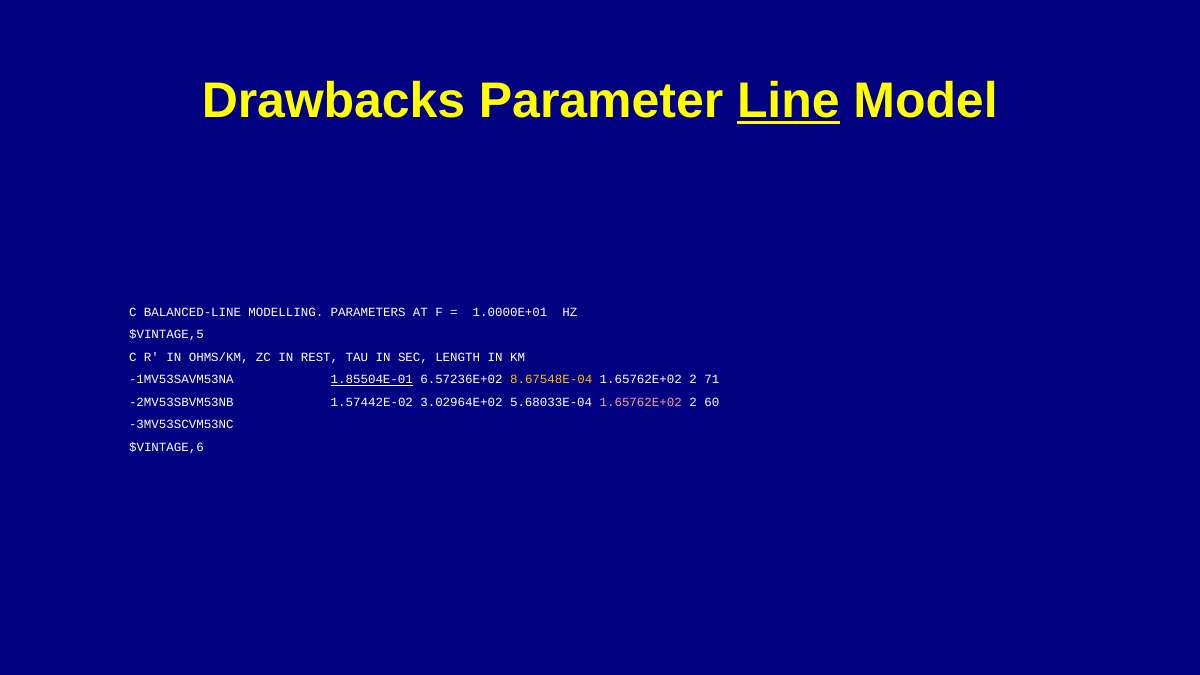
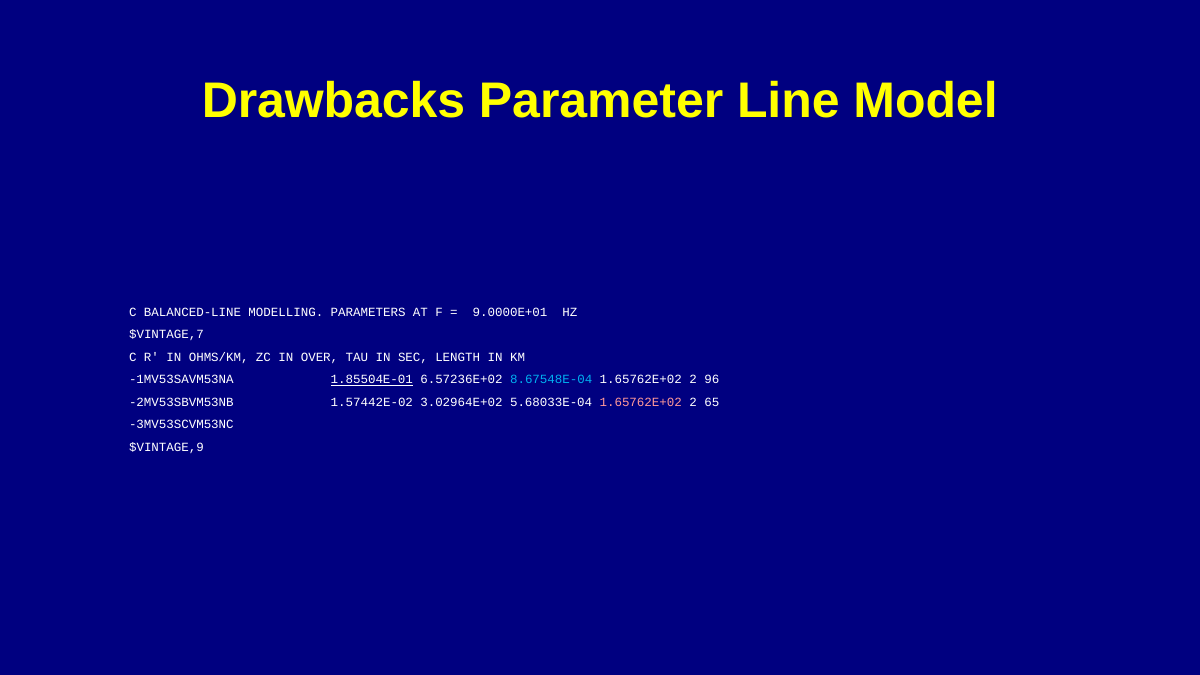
Line underline: present -> none
1.0000E+01: 1.0000E+01 -> 9.0000E+01
$VINTAGE,5: $VINTAGE,5 -> $VINTAGE,7
REST: REST -> OVER
8.67548E-04 colour: yellow -> light blue
71: 71 -> 96
60: 60 -> 65
$VINTAGE,6: $VINTAGE,6 -> $VINTAGE,9
